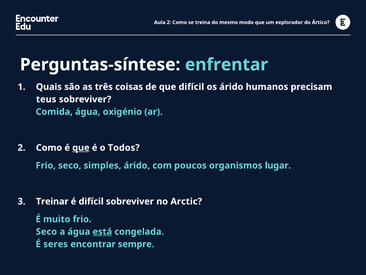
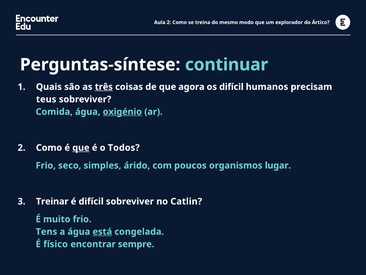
enfrentar: enfrentar -> continuar
três underline: none -> present
que difícil: difícil -> agora
os árido: árido -> difícil
oxigénio underline: none -> present
Arctic: Arctic -> Catlin
Seco at (46, 231): Seco -> Tens
seres: seres -> físico
